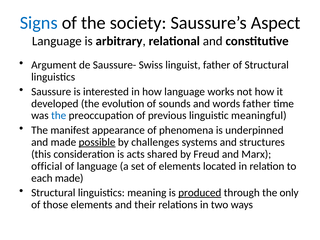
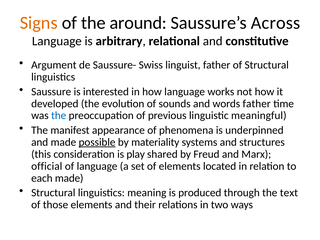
Signs colour: blue -> orange
society: society -> around
Aspect: Aspect -> Across
challenges: challenges -> materiality
acts: acts -> play
produced underline: present -> none
only: only -> text
